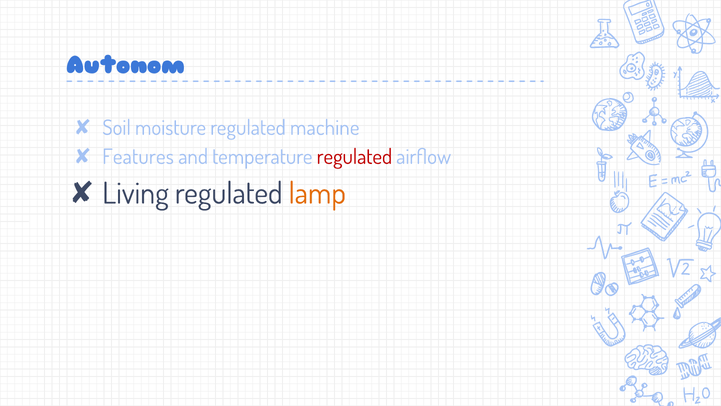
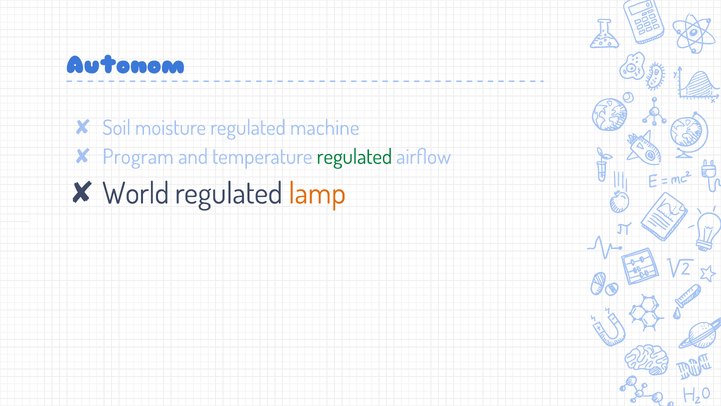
Features: Features -> Program
regulated at (354, 157) colour: red -> green
Living: Living -> World
